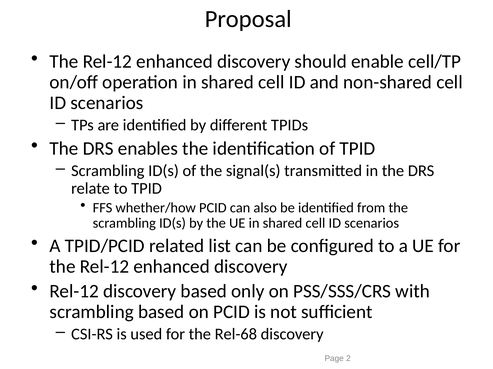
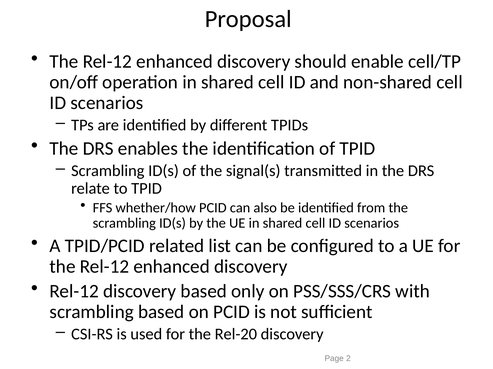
Rel-68: Rel-68 -> Rel-20
